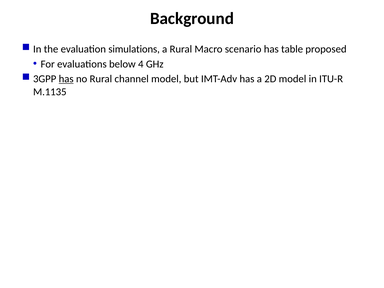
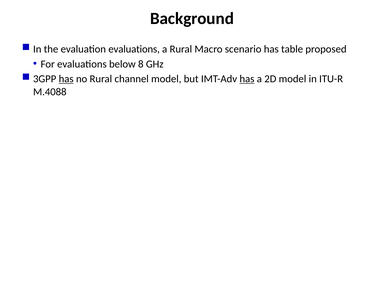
evaluation simulations: simulations -> evaluations
4: 4 -> 8
has at (247, 79) underline: none -> present
M.1135: M.1135 -> M.4088
